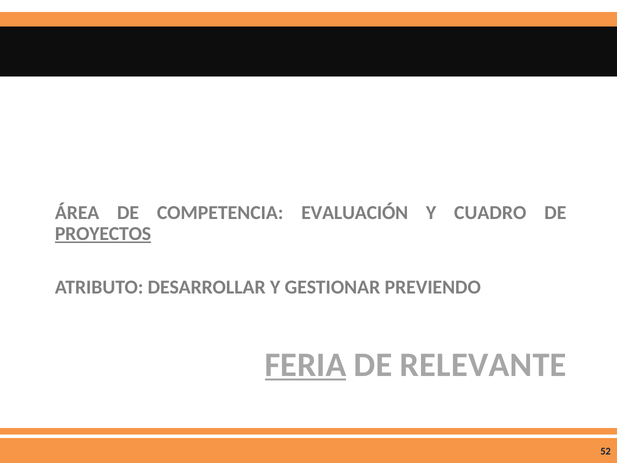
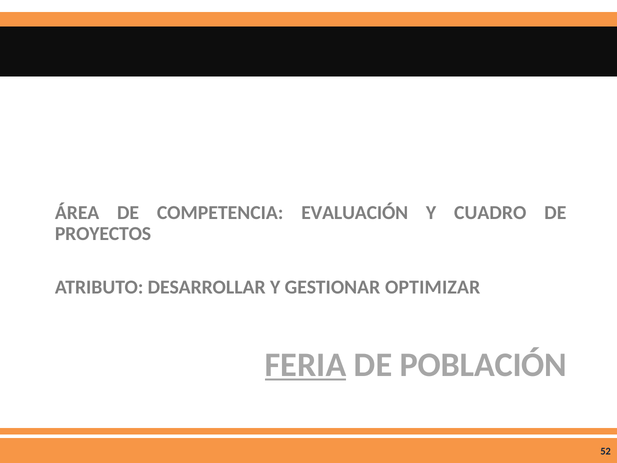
PROYECTOS underline: present -> none
PREVIENDO: PREVIENDO -> OPTIMIZAR
RELEVANTE: RELEVANTE -> POBLACIÓN
